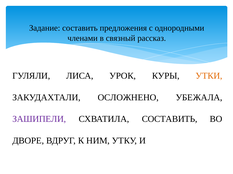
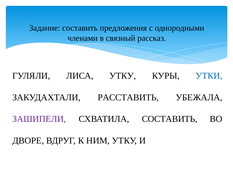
ЛИСА УРОК: УРОК -> УТКУ
УТКИ colour: orange -> blue
ОСЛОЖНЕНО: ОСЛОЖНЕНО -> РАССТАВИТЬ
